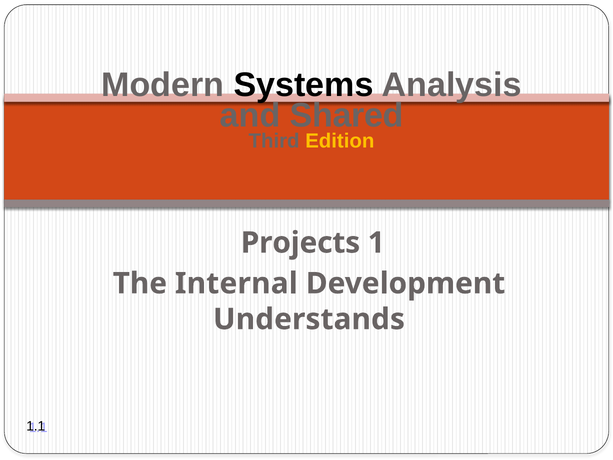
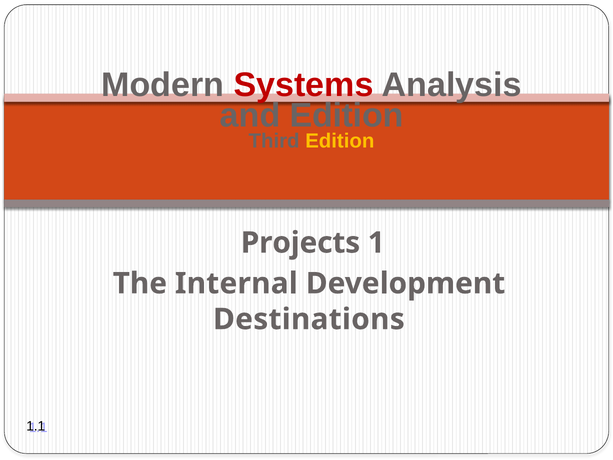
Systems colour: black -> red
and Shared: Shared -> Edition
Understands: Understands -> Destinations
